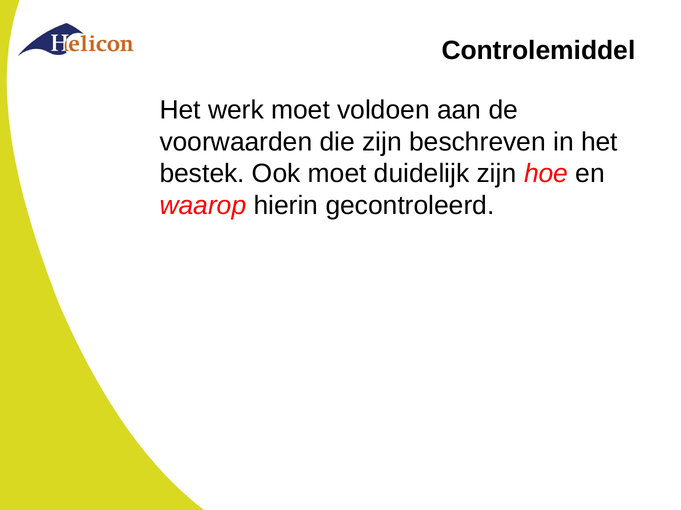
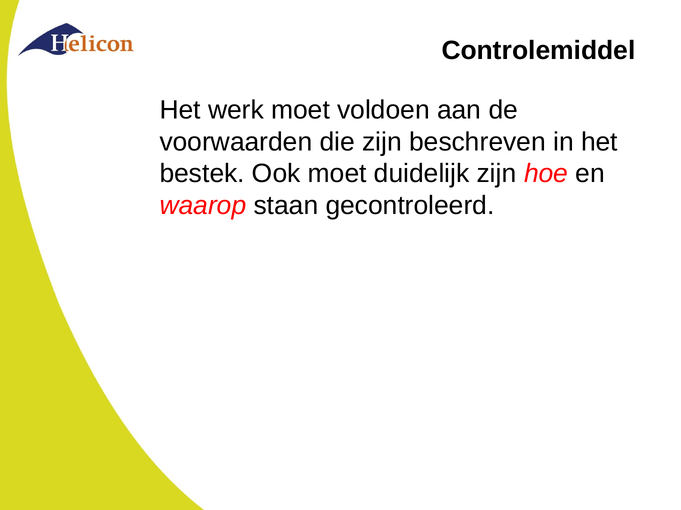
hierin: hierin -> staan
